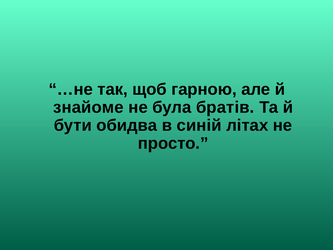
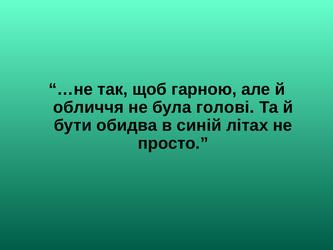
знайоме: знайоме -> обличчя
братів: братів -> голові
